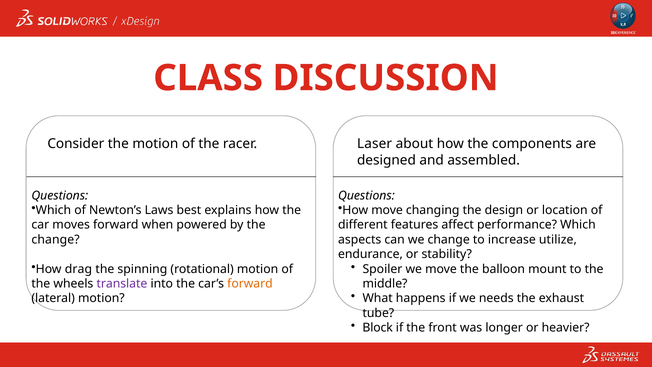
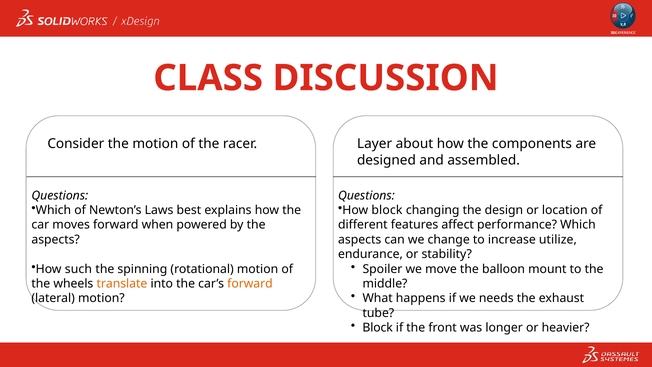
Laser: Laser -> Layer
How move: move -> block
change at (56, 239): change -> aspects
drag: drag -> such
translate colour: purple -> orange
